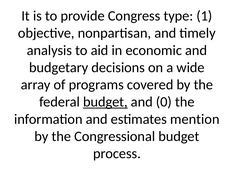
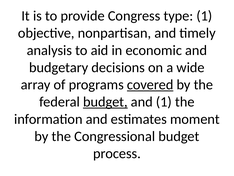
covered underline: none -> present
and 0: 0 -> 1
mention: mention -> moment
